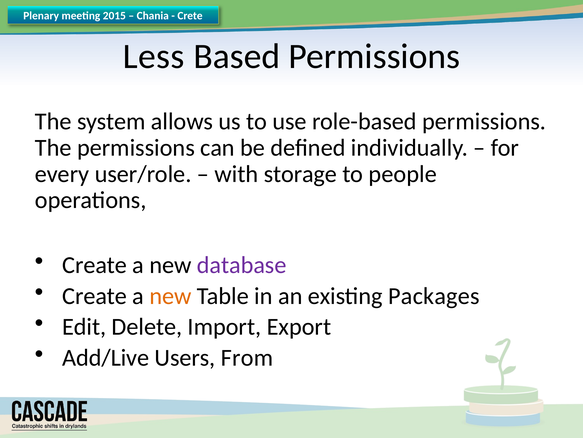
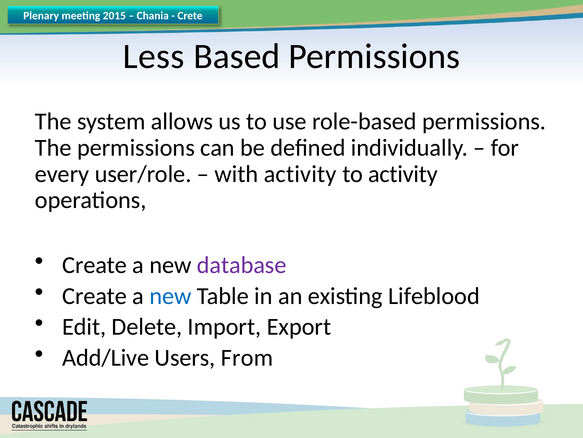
with storage: storage -> activity
to people: people -> activity
new at (170, 296) colour: orange -> blue
Packages: Packages -> Lifeblood
